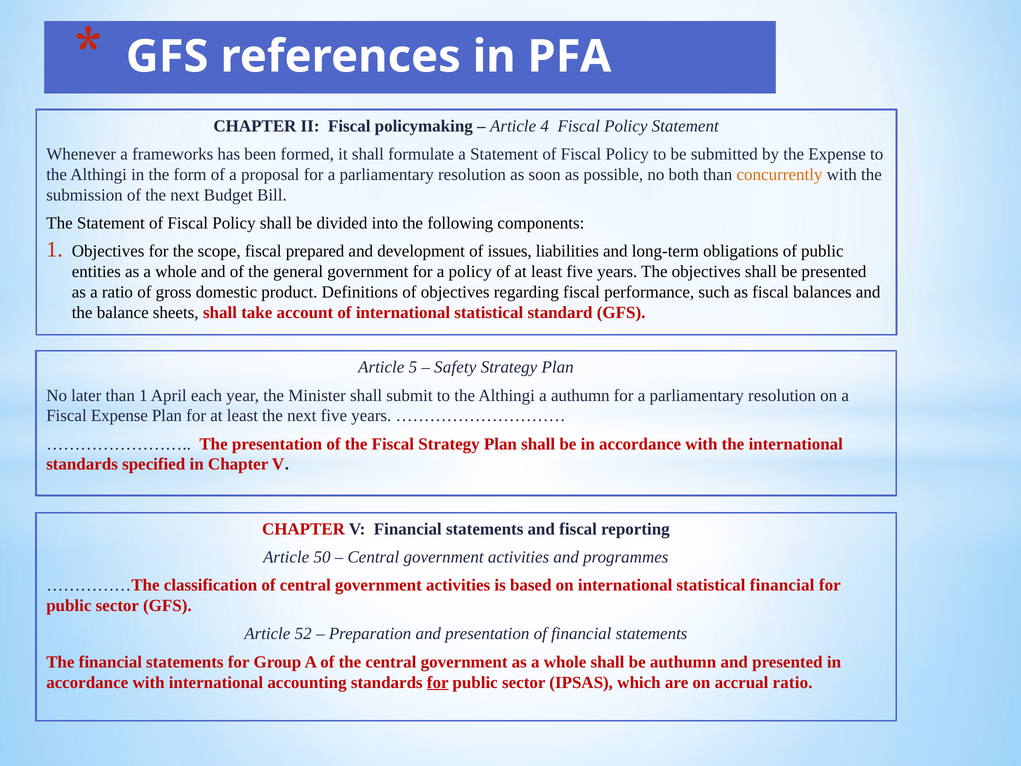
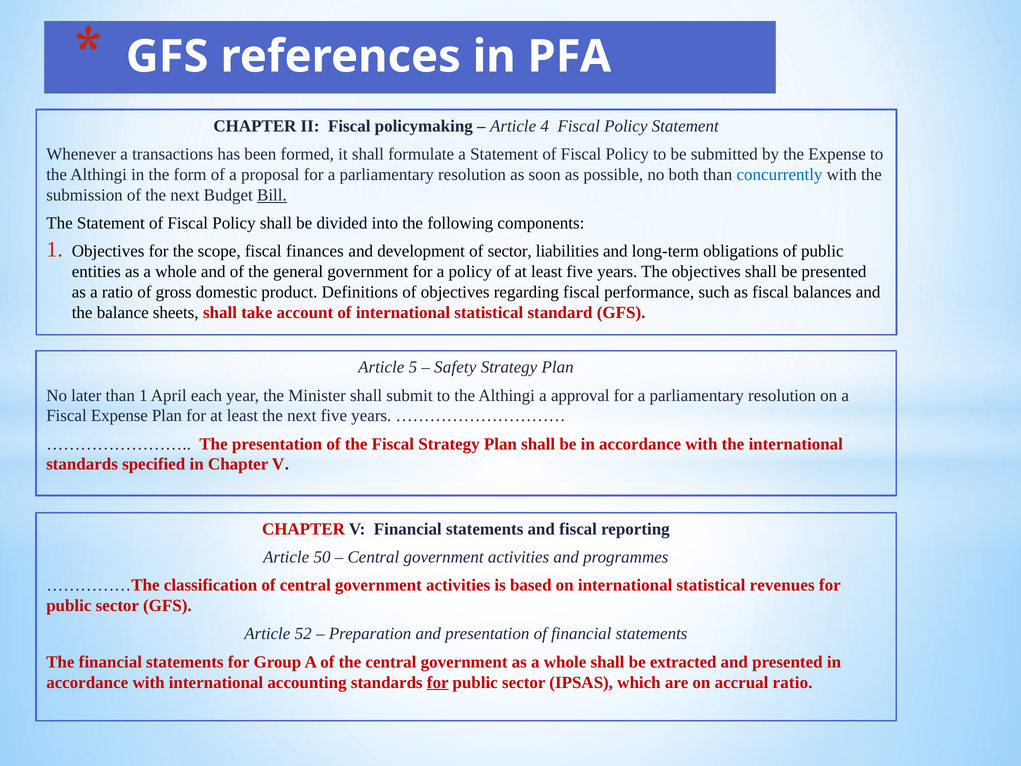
frameworks: frameworks -> transactions
concurrently colour: orange -> blue
Bill underline: none -> present
prepared: prepared -> finances
of issues: issues -> sector
a authumn: authumn -> approval
statistical financial: financial -> revenues
be authumn: authumn -> extracted
